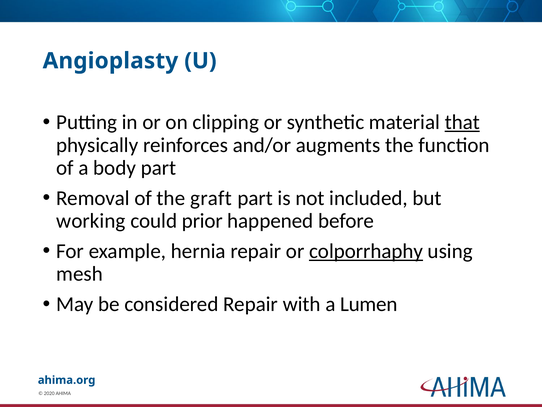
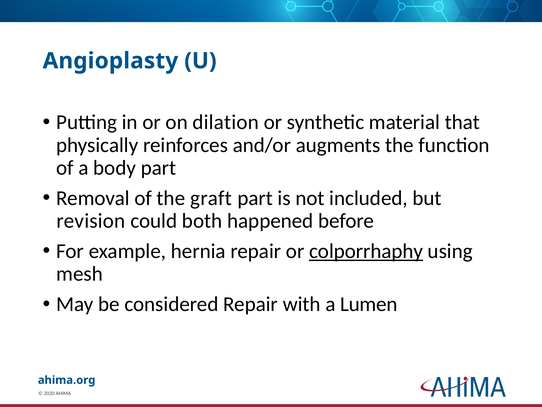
clipping: clipping -> dilation
that underline: present -> none
working: working -> revision
prior: prior -> both
